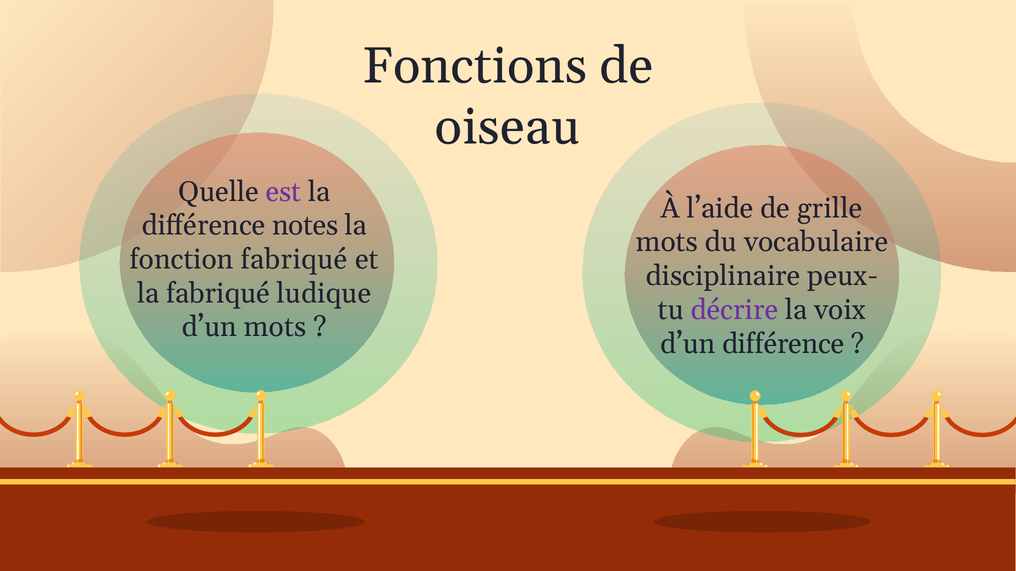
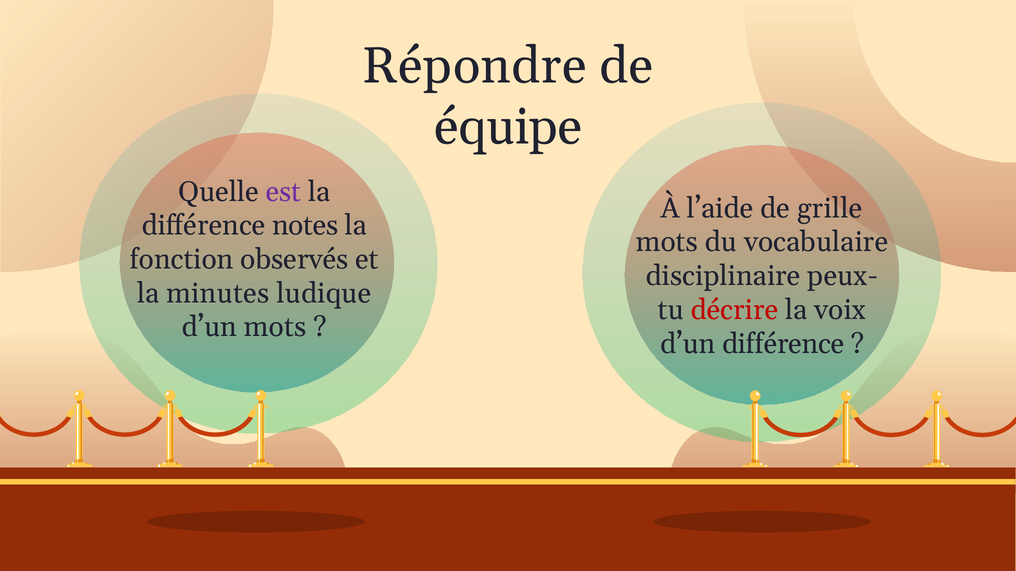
Fonctions: Fonctions -> Répondre
oiseau: oiseau -> équipe
fonction fabriqué: fabriqué -> observés
la fabriqué: fabriqué -> minutes
décrire colour: purple -> red
